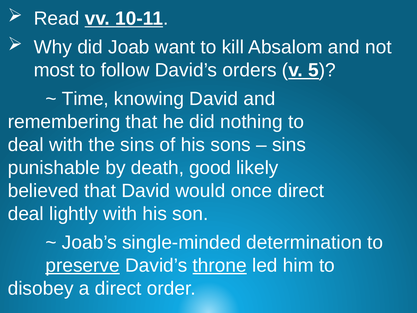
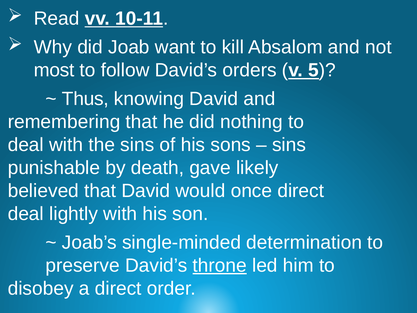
Time: Time -> Thus
good: good -> gave
preserve underline: present -> none
